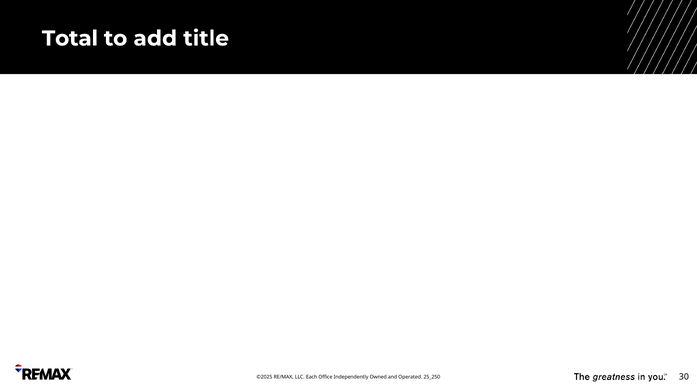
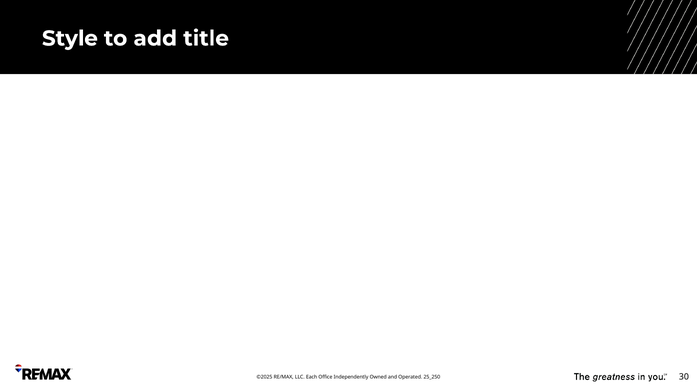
Total: Total -> Style
